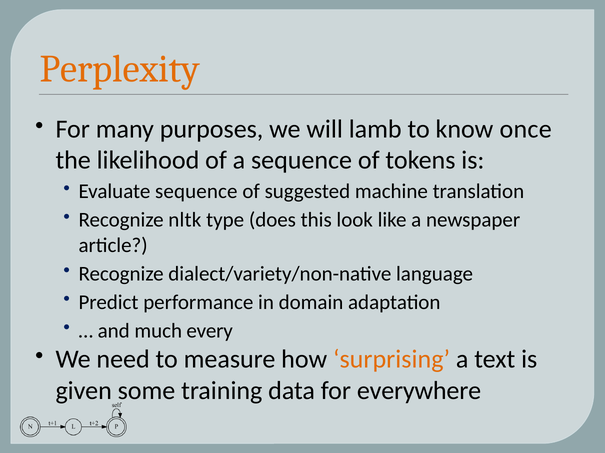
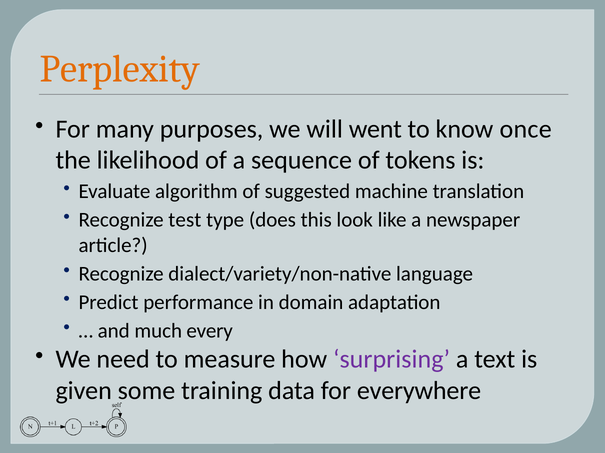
lamb: lamb -> went
Evaluate sequence: sequence -> algorithm
nltk: nltk -> test
surprising colour: orange -> purple
